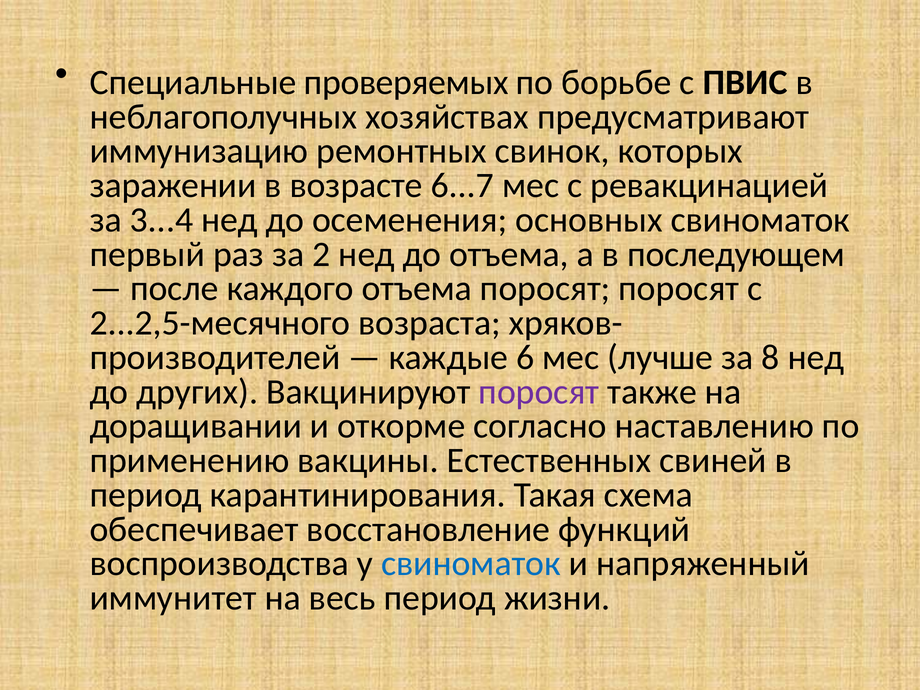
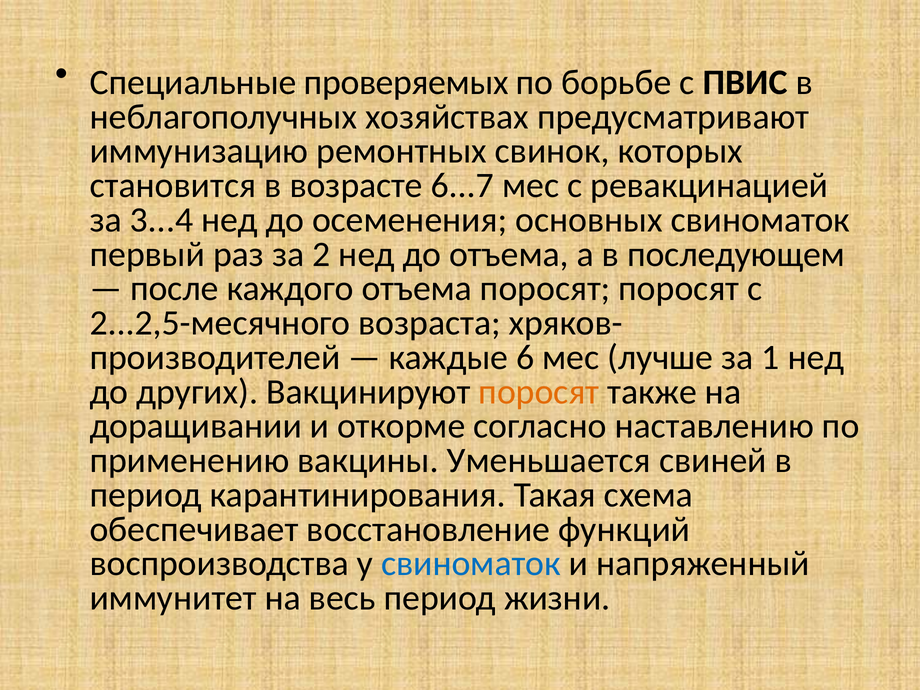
заражении: заражении -> становится
8: 8 -> 1
поросят at (539, 392) colour: purple -> orange
Естественных: Естественных -> Уменьшается
